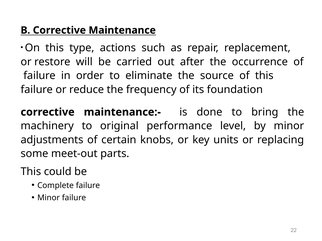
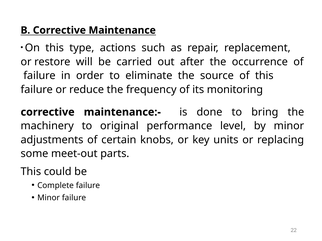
foundation: foundation -> monitoring
